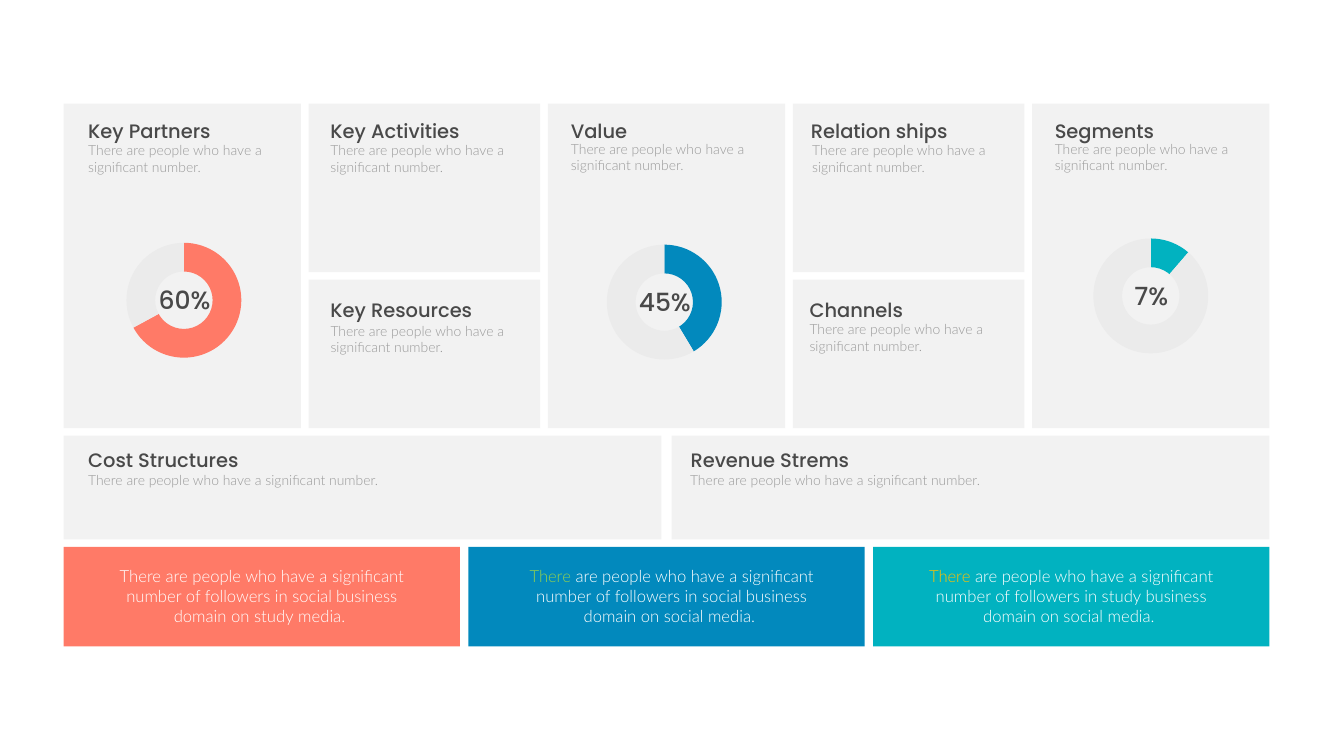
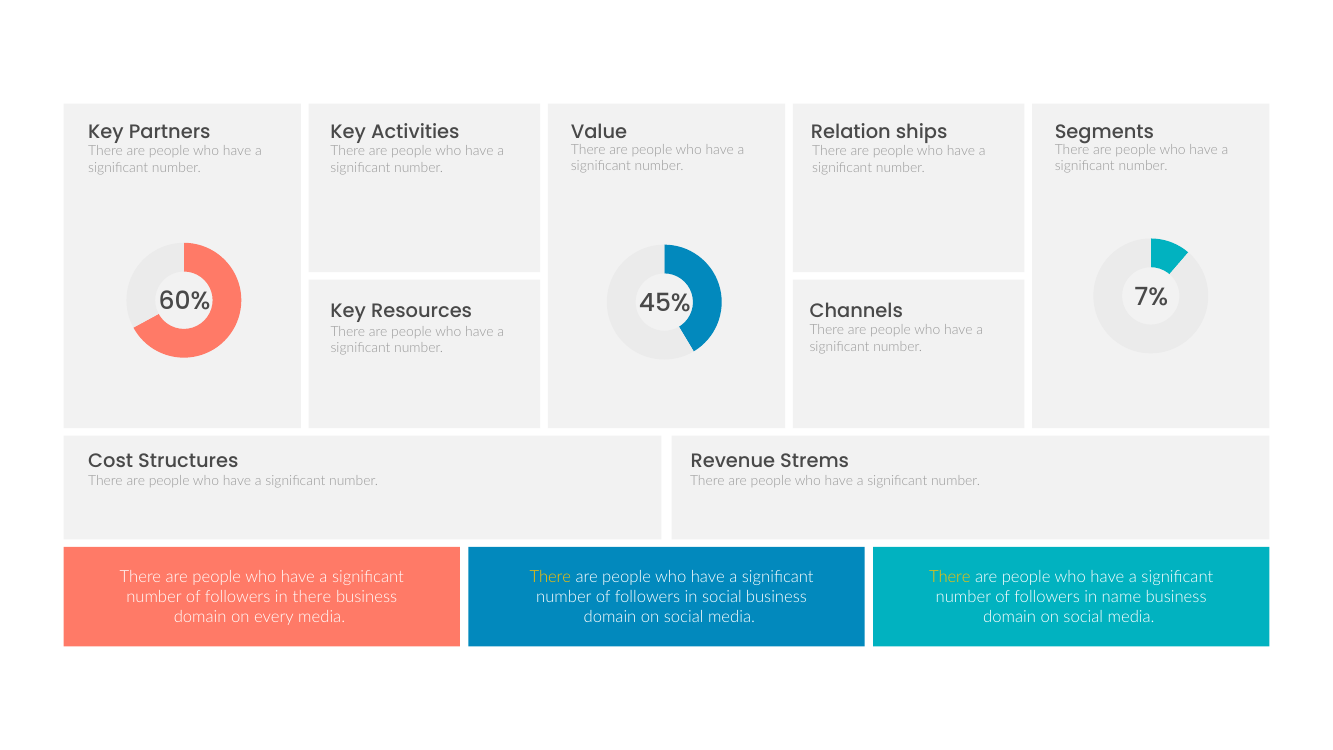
There at (550, 577) colour: light green -> yellow
social at (312, 597): social -> there
in study: study -> name
on study: study -> every
